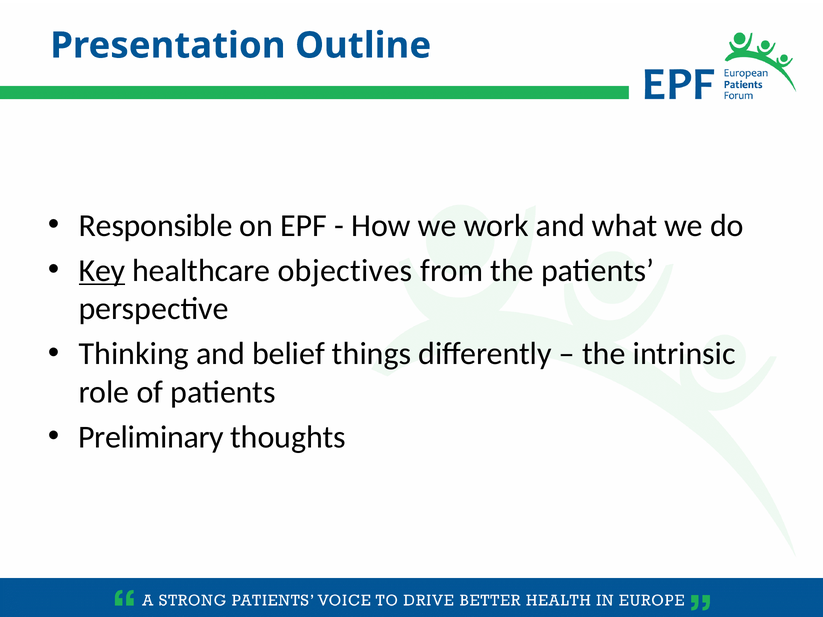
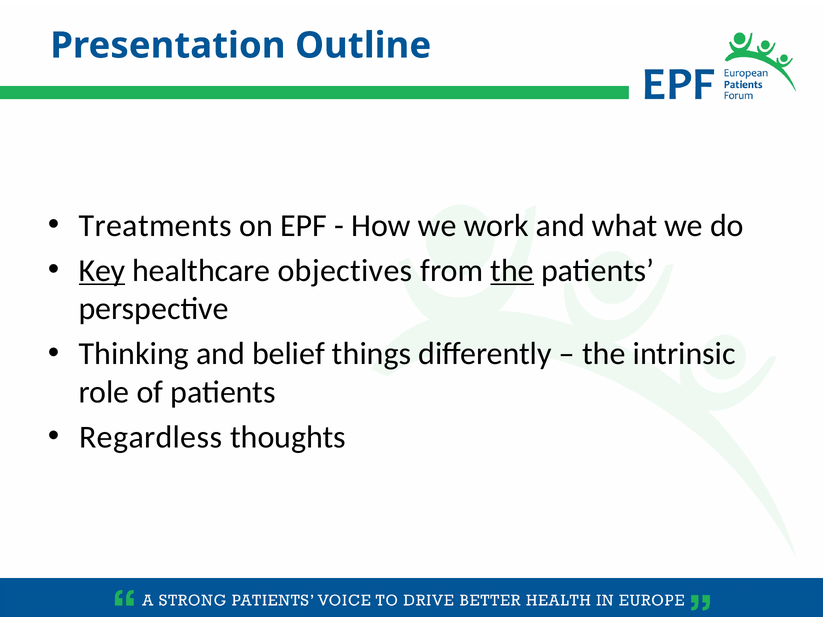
Responsible: Responsible -> Treatments
the at (512, 271) underline: none -> present
Preliminary: Preliminary -> Regardless
